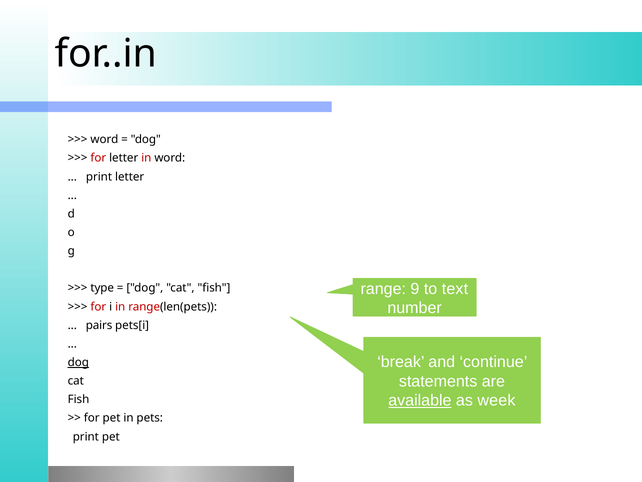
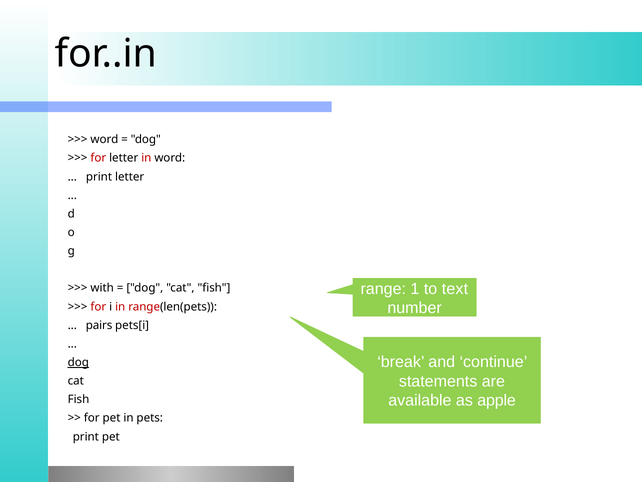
9: 9 -> 1
type: type -> with
available underline: present -> none
week: week -> apple
